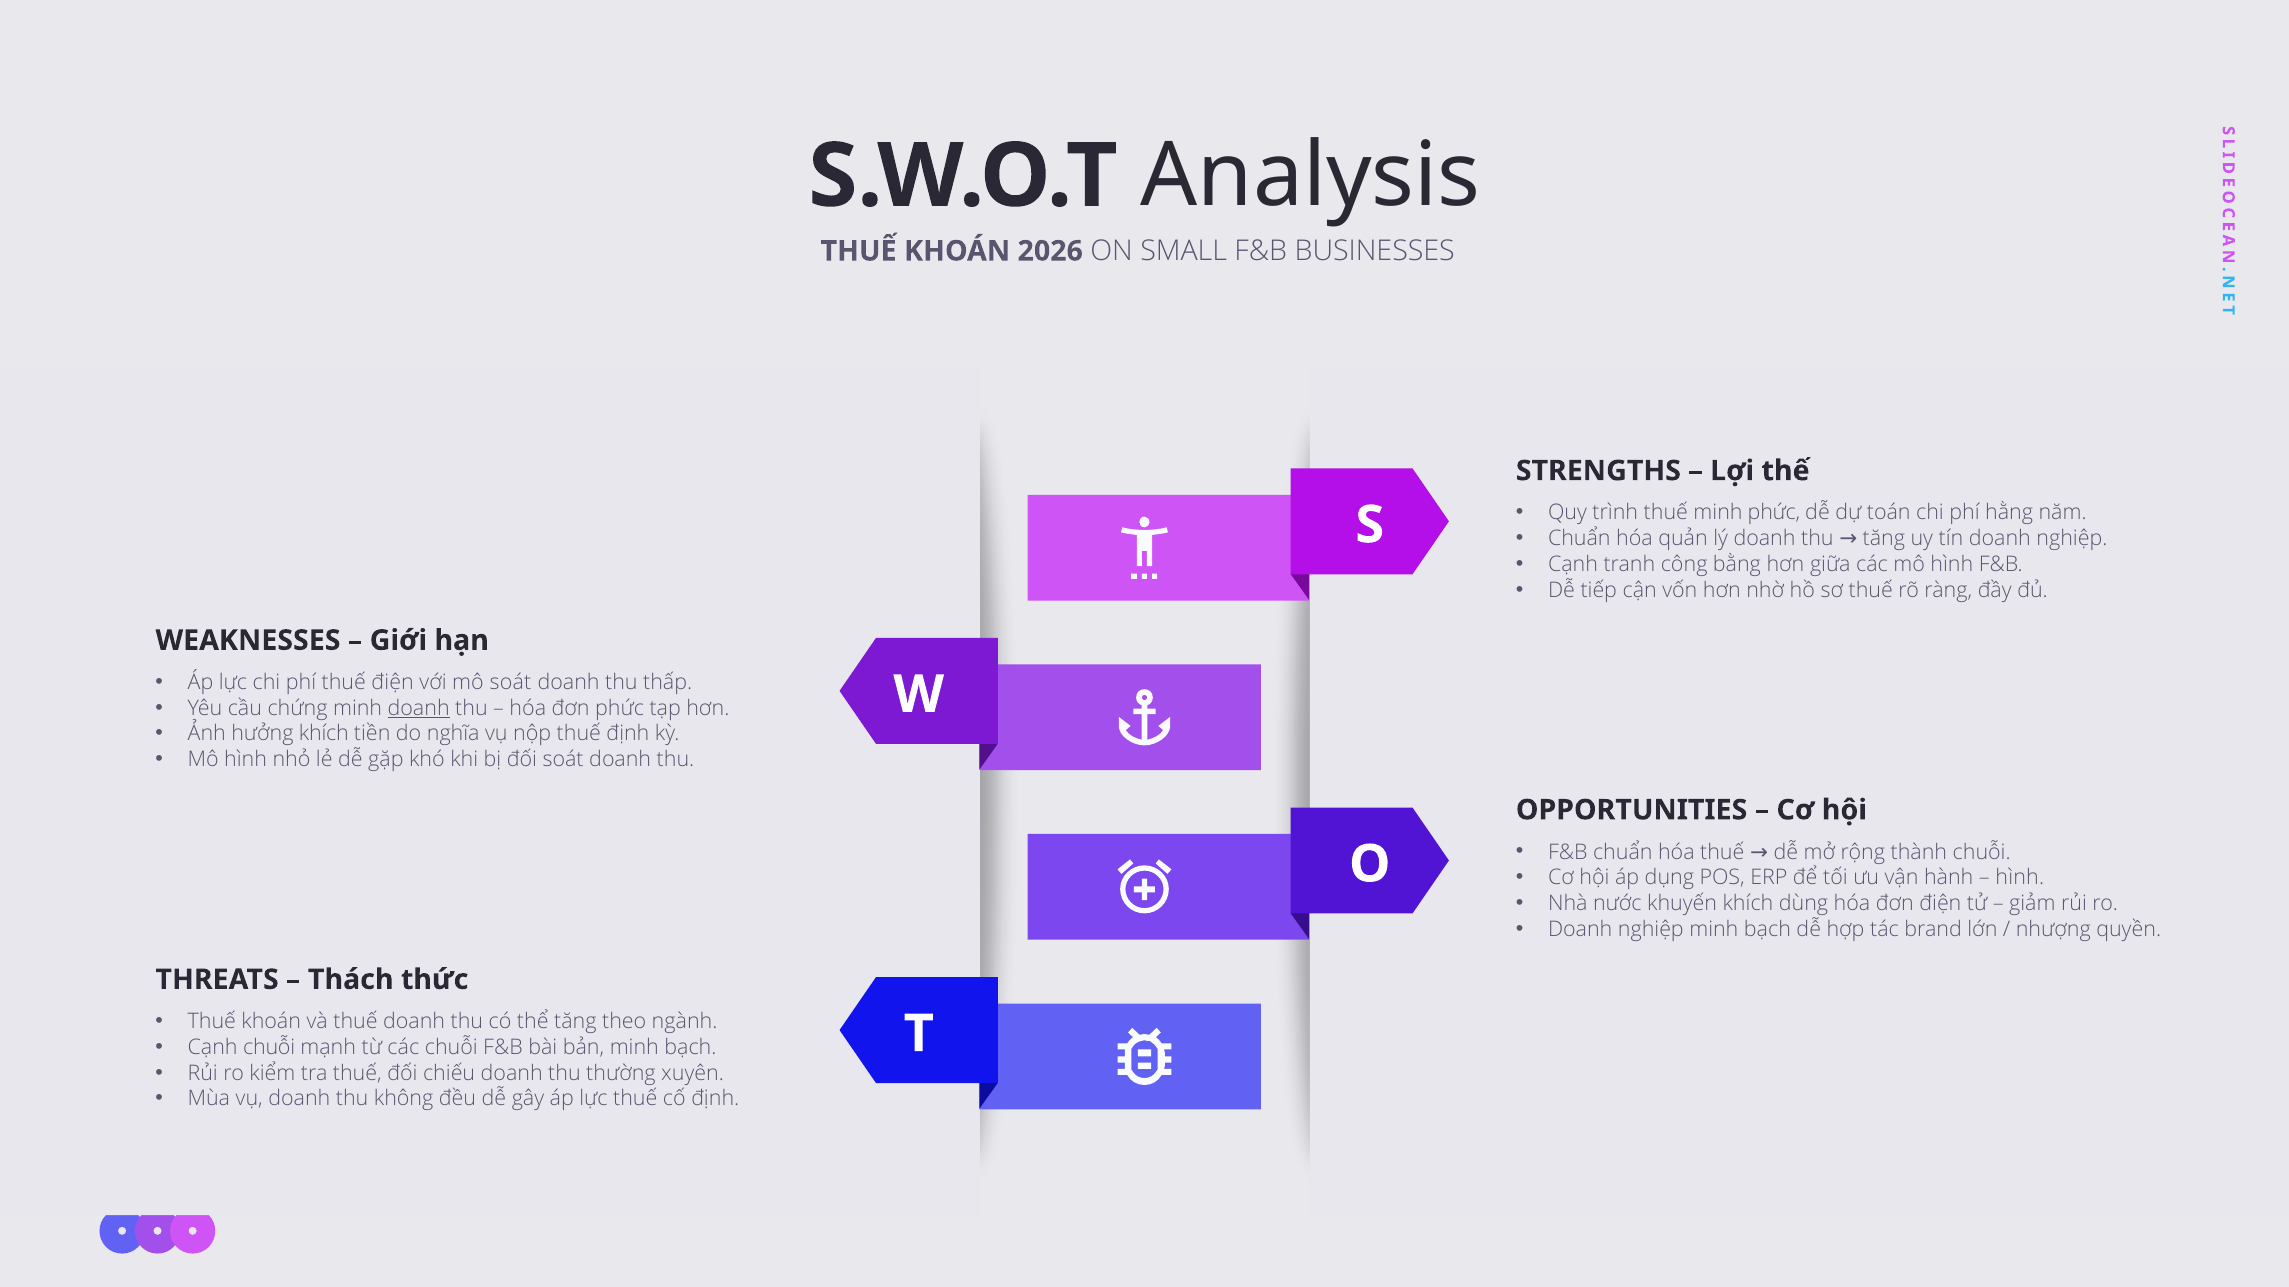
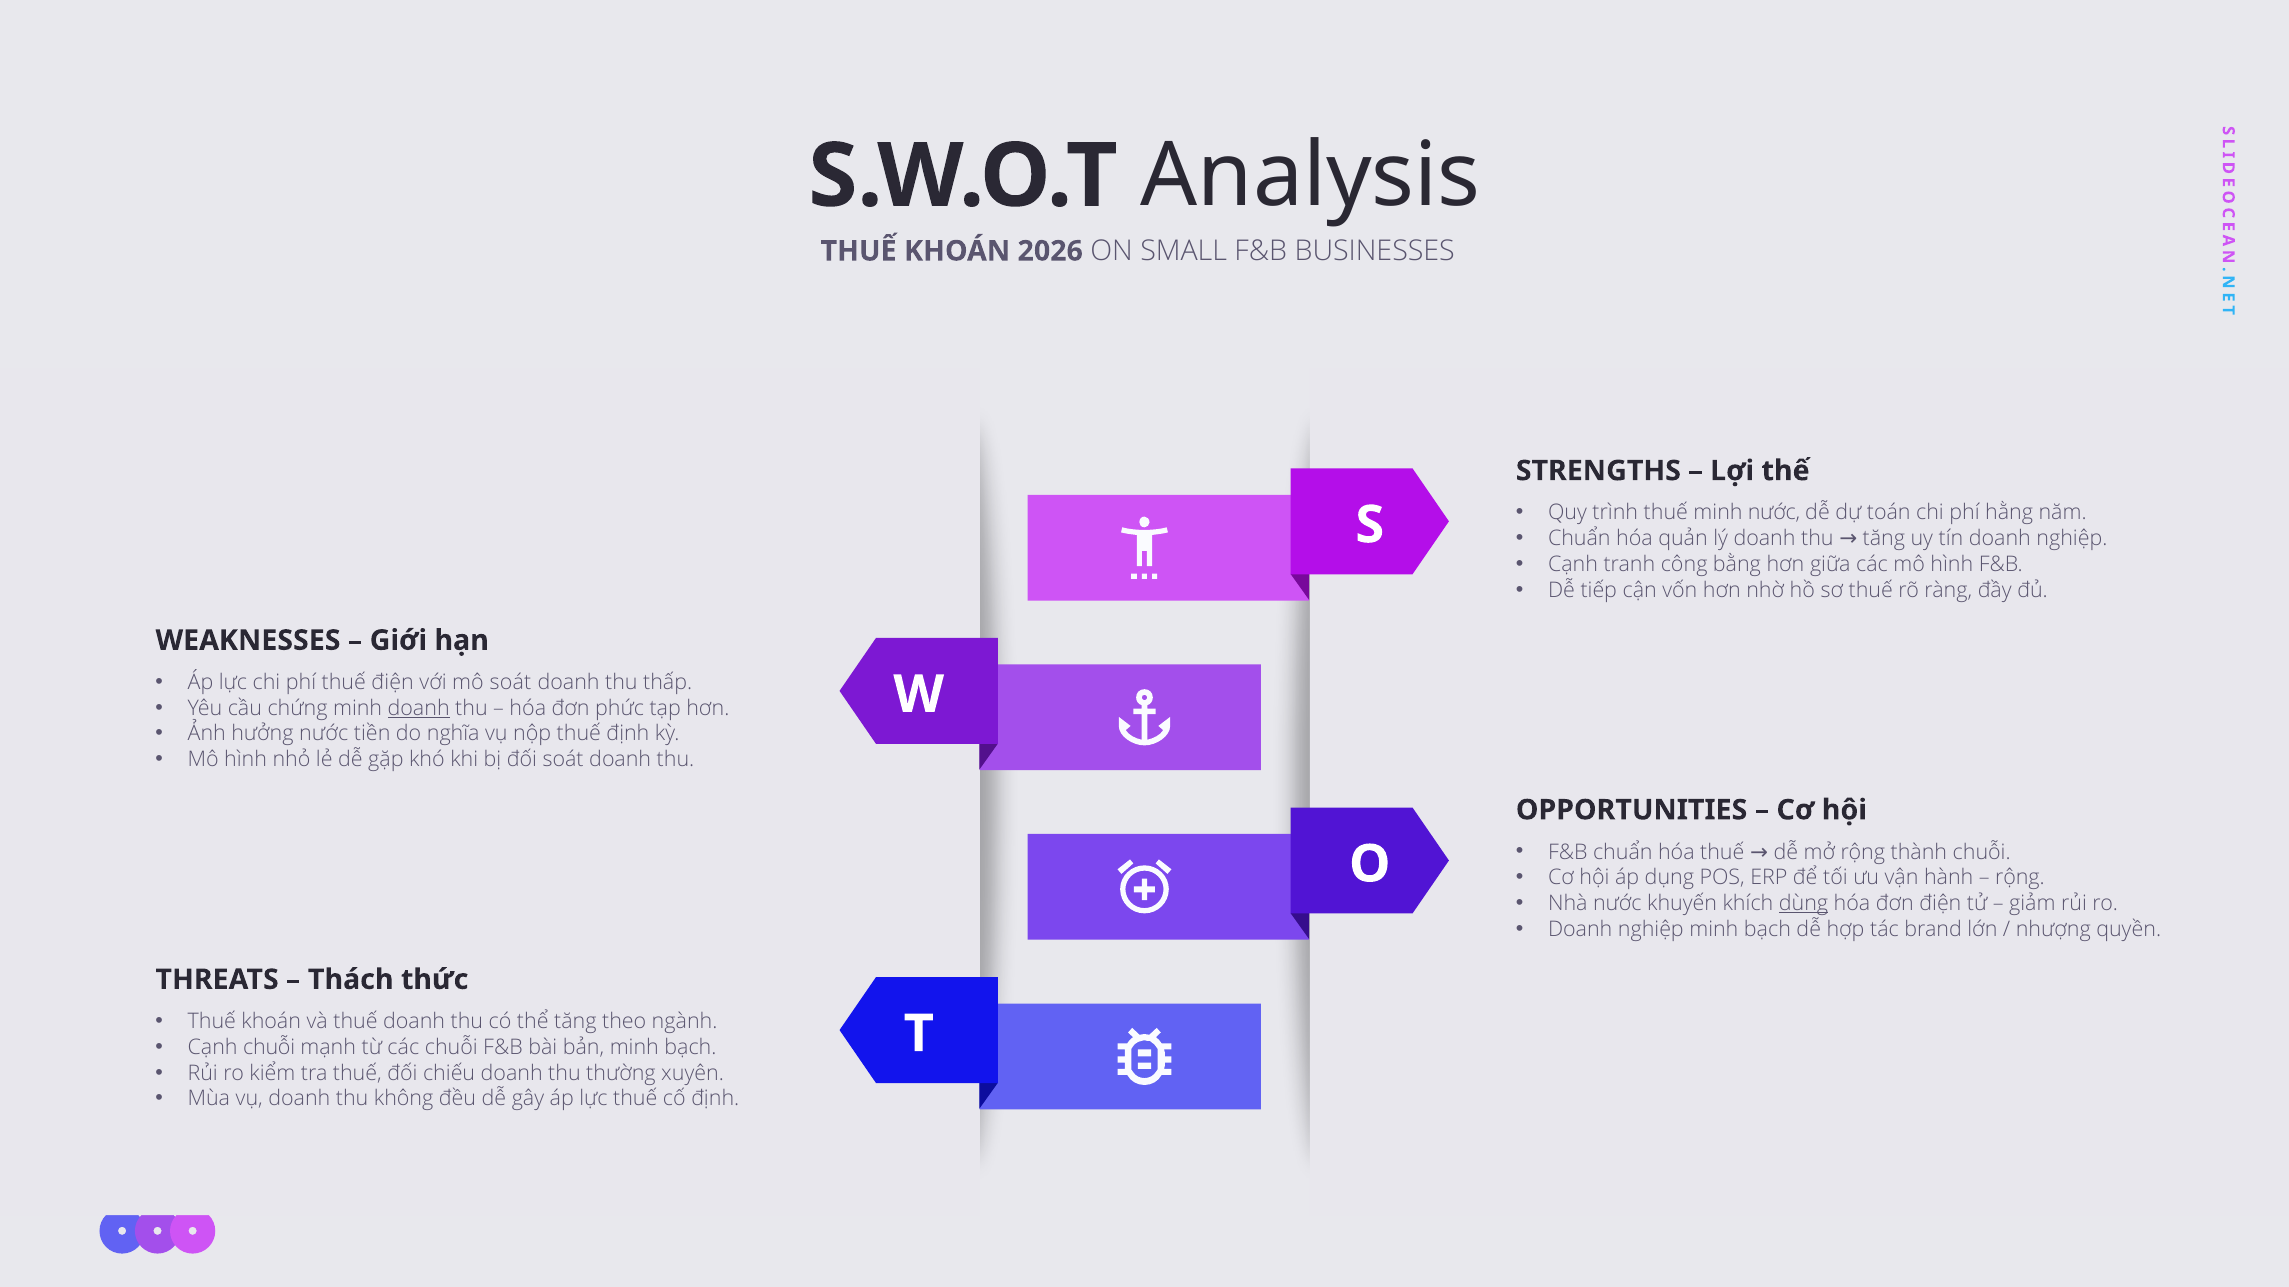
minh phức: phức -> nước
hưởng khích: khích -> nước
hình at (2020, 878): hình -> rộng
dùng underline: none -> present
